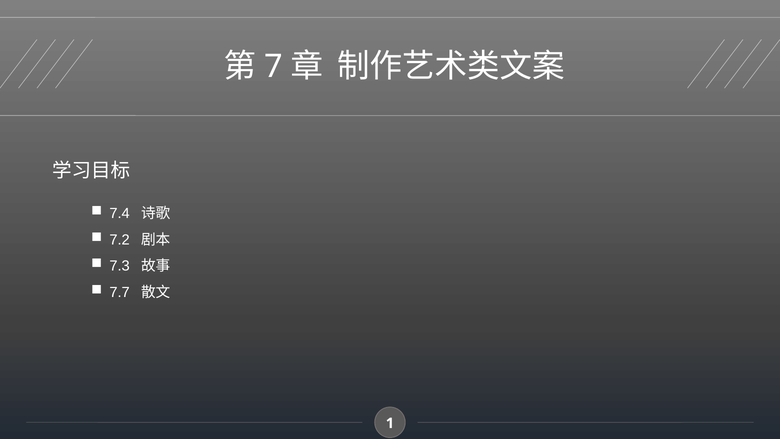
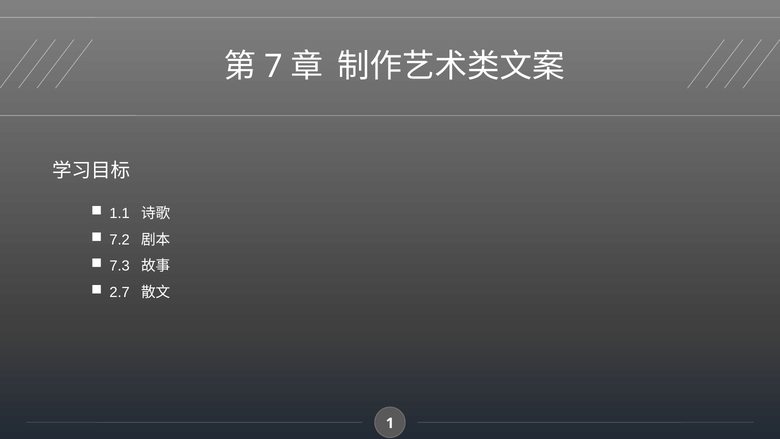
7.4: 7.4 -> 1.1
7.7: 7.7 -> 2.7
